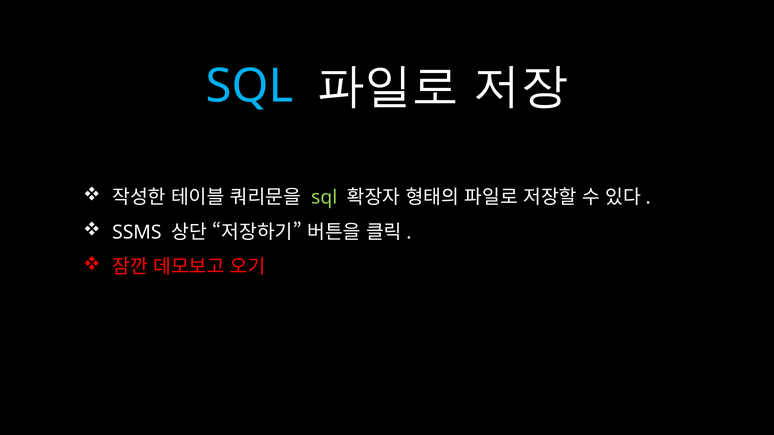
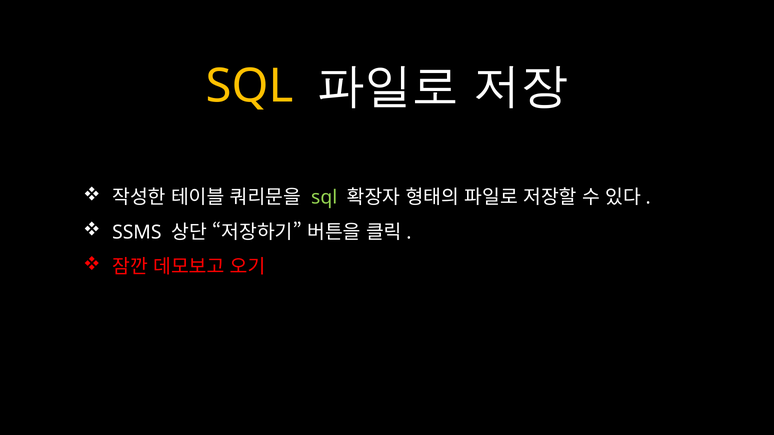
SQL at (250, 86) colour: light blue -> yellow
